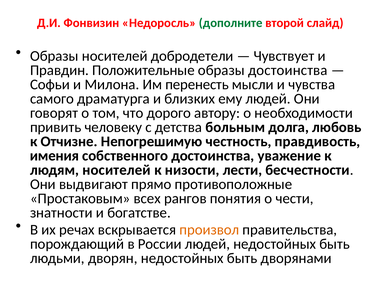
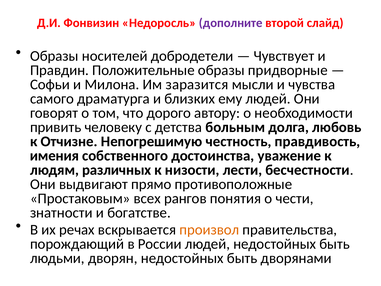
дополните colour: green -> purple
образы достоинства: достоинства -> придворные
перенесть: перенесть -> заразится
людям носителей: носителей -> различных
